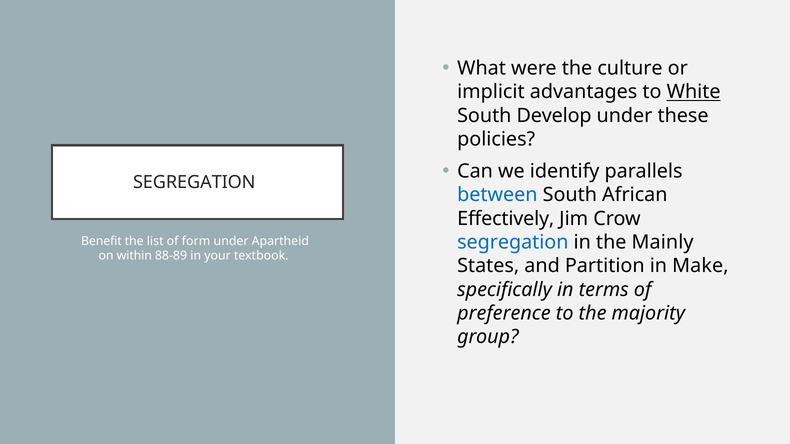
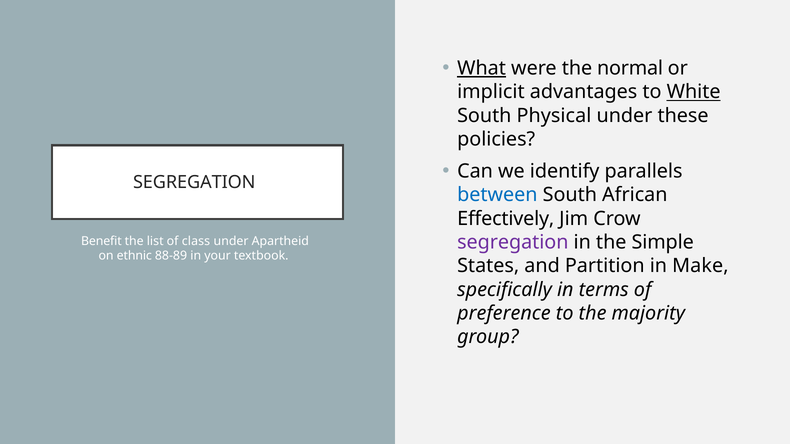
What underline: none -> present
culture: culture -> normal
Develop: Develop -> Physical
segregation at (513, 242) colour: blue -> purple
Mainly: Mainly -> Simple
form: form -> class
within: within -> ethnic
